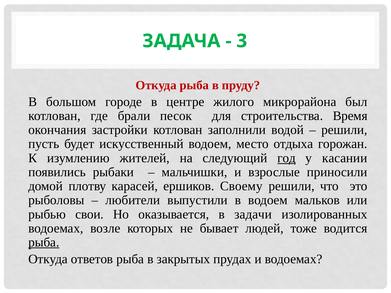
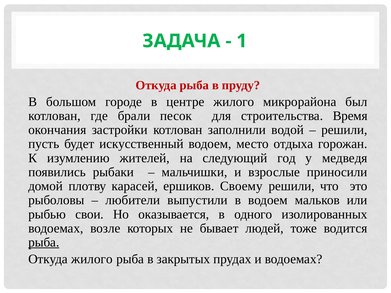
3: 3 -> 1
год underline: present -> none
касании: касании -> медведя
задачи: задачи -> одного
Откуда ответов: ответов -> жилого
